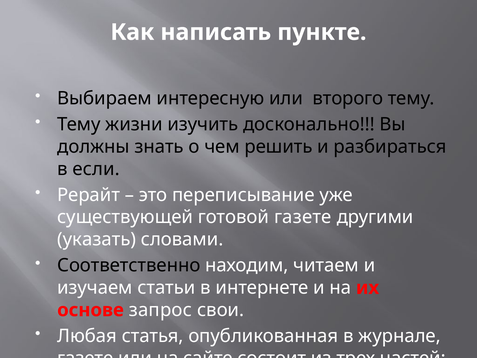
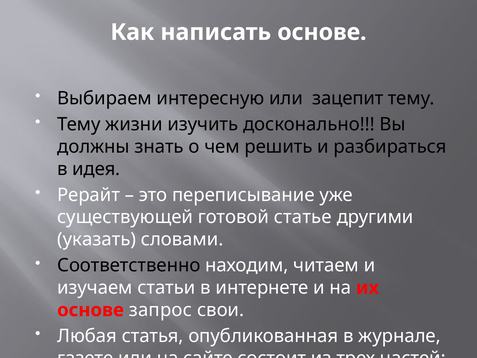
написать пункте: пункте -> основе
второго: второго -> зацепит
если: если -> идея
готовой газете: газете -> статье
